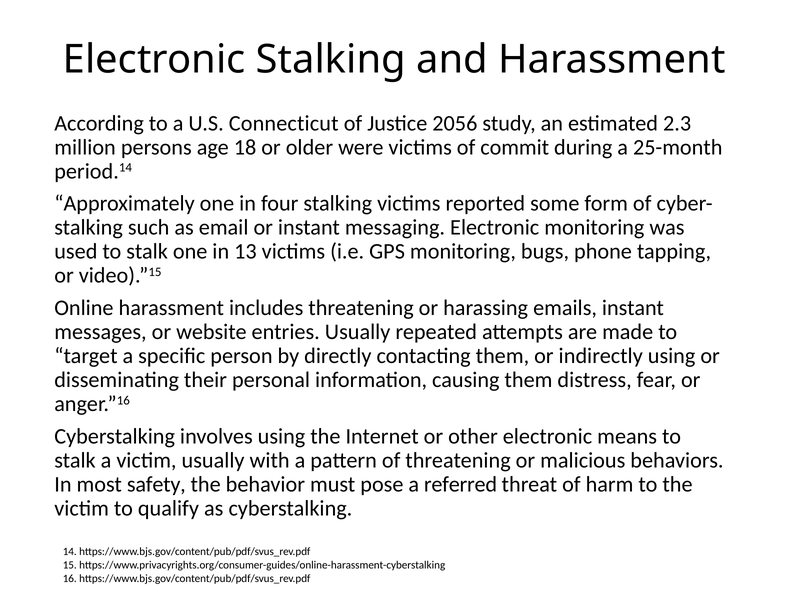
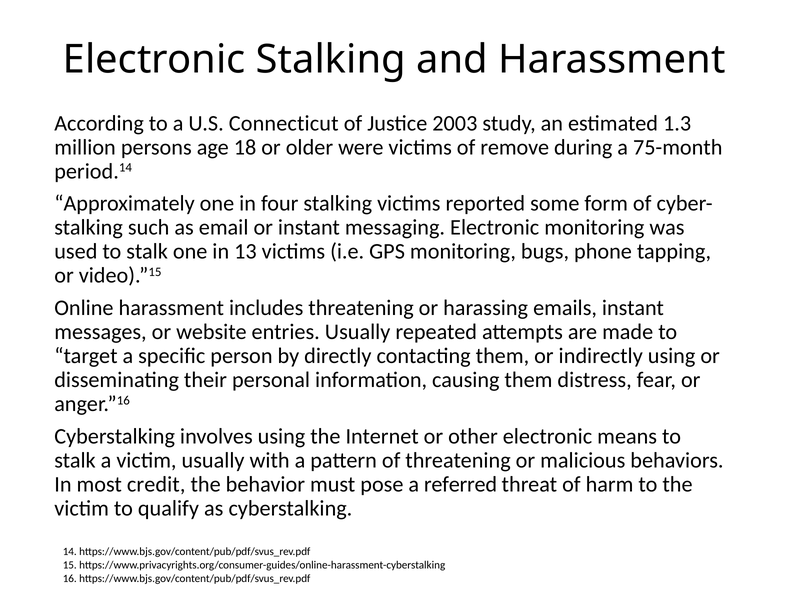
2056: 2056 -> 2003
2.3: 2.3 -> 1.3
commit: commit -> remove
25-month: 25-month -> 75-month
safety: safety -> credit
